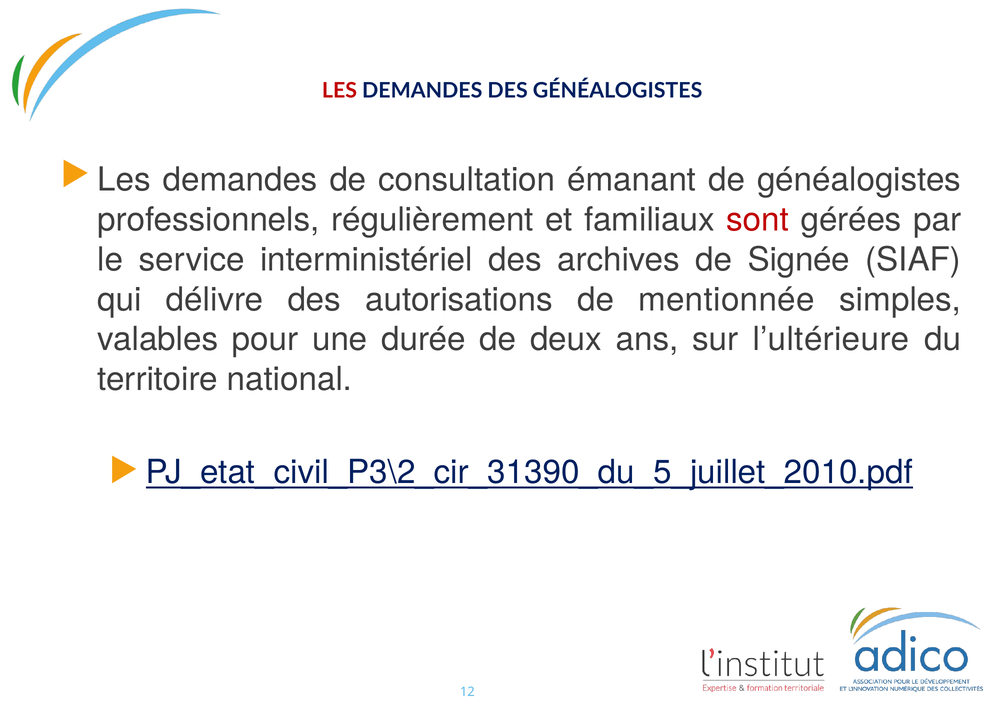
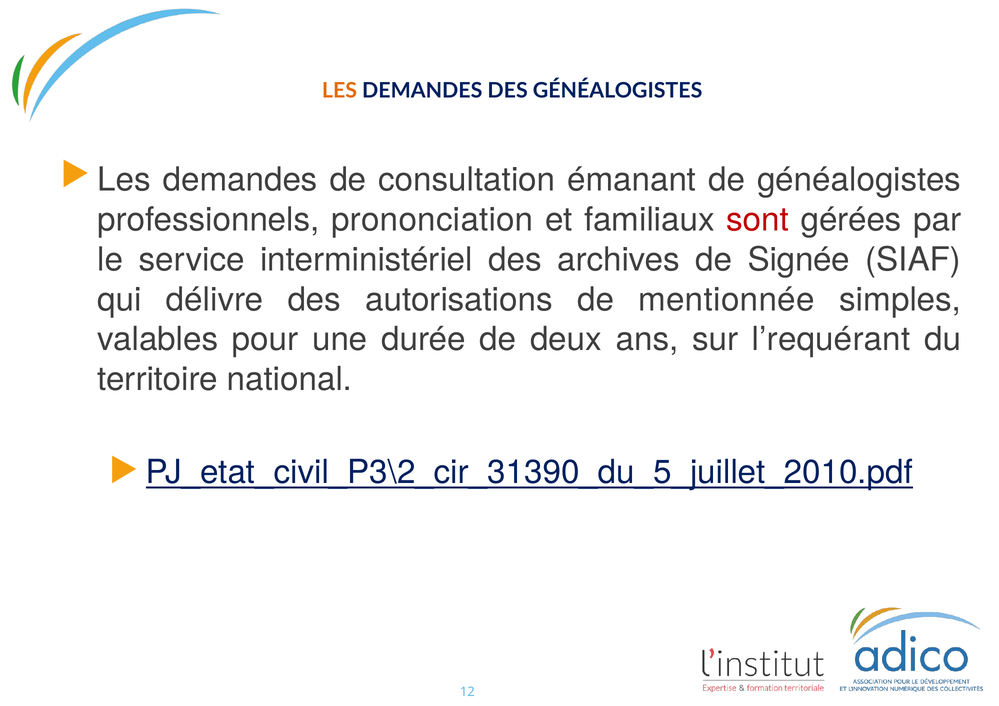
LES at (340, 91) colour: red -> orange
régulièrement: régulièrement -> prononciation
l’ultérieure: l’ultérieure -> l’requérant
